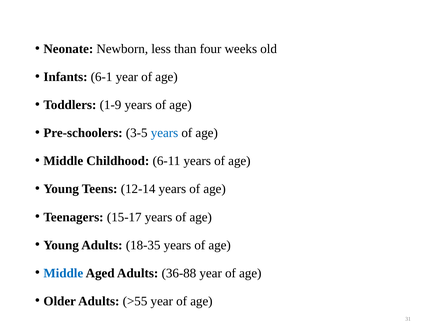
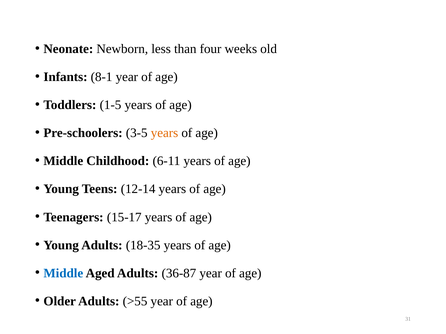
6-1: 6-1 -> 8-1
1-9: 1-9 -> 1-5
years at (164, 133) colour: blue -> orange
36-88: 36-88 -> 36-87
